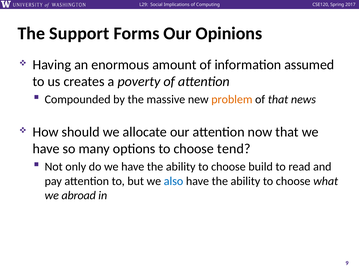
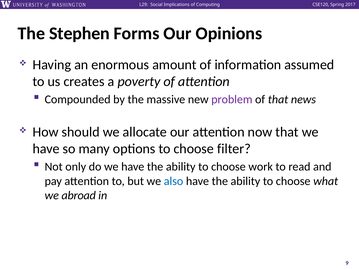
Support: Support -> Stephen
problem colour: orange -> purple
tend: tend -> filter
build: build -> work
